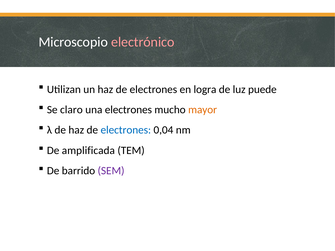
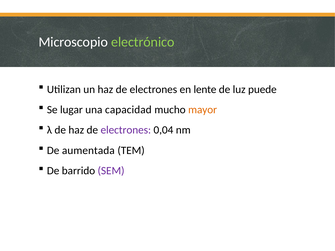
electrónico colour: pink -> light green
logra: logra -> lente
claro: claro -> lugar
una electrones: electrones -> capacidad
electrones at (126, 130) colour: blue -> purple
amplificada: amplificada -> aumentada
